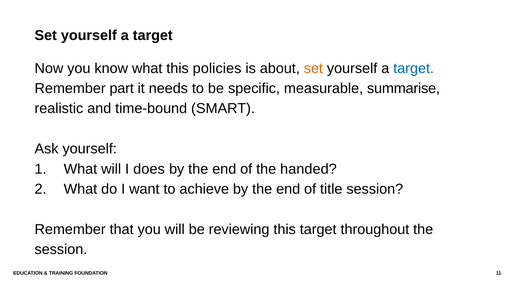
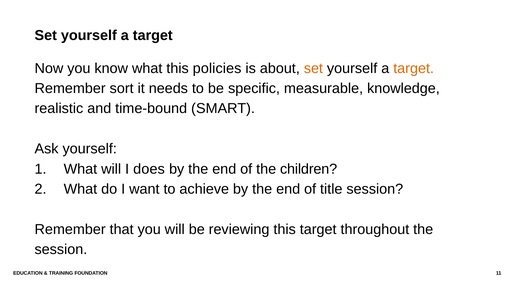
target at (414, 68) colour: blue -> orange
part: part -> sort
summarise: summarise -> knowledge
handed: handed -> children
